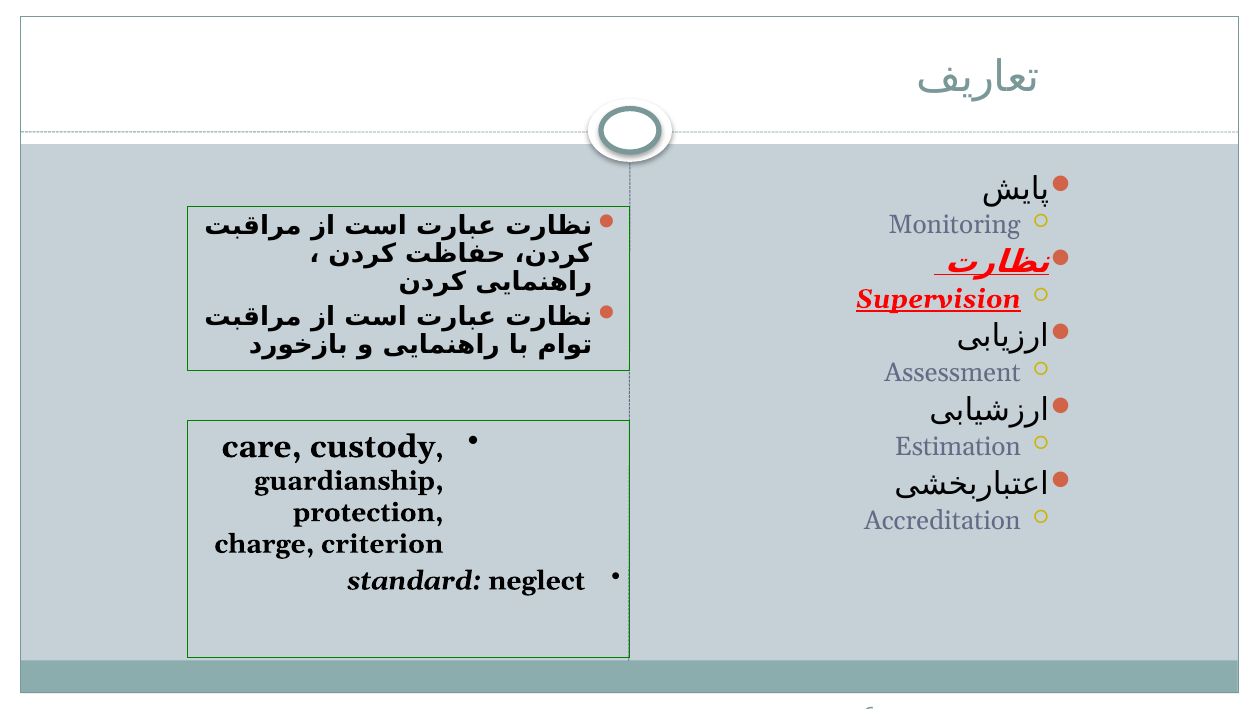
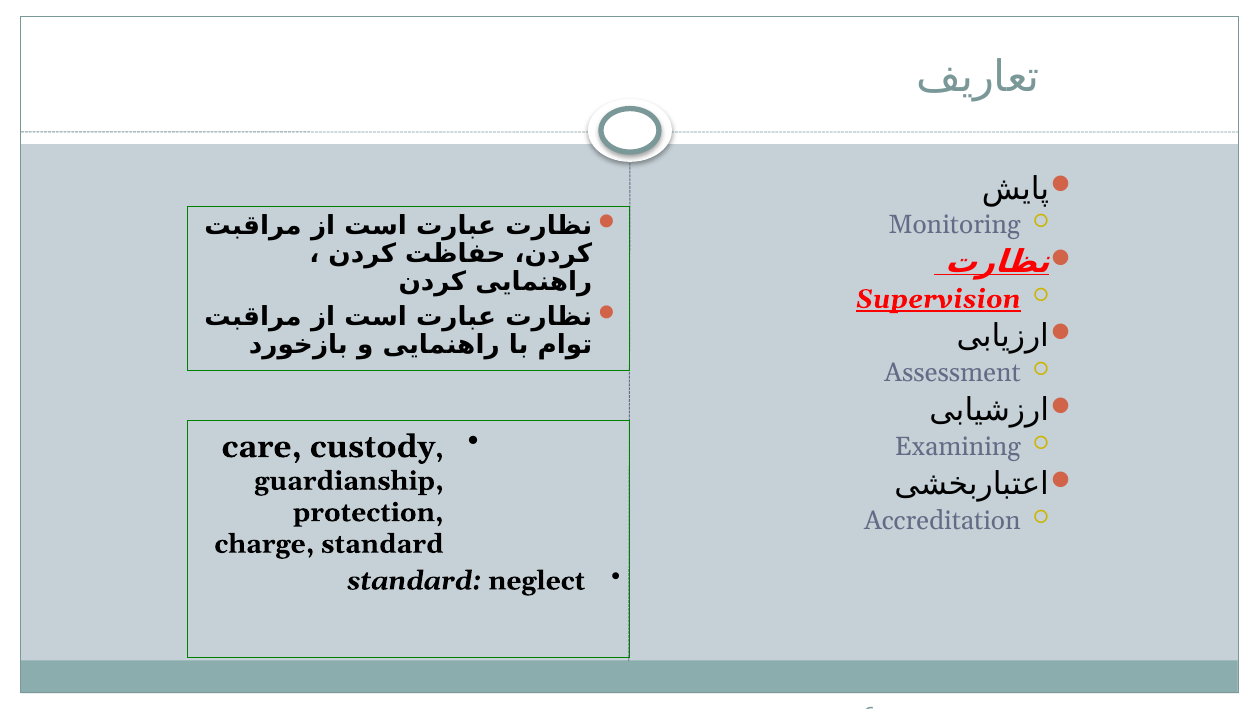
Estimation: Estimation -> Examining
charge criterion: criterion -> standard
